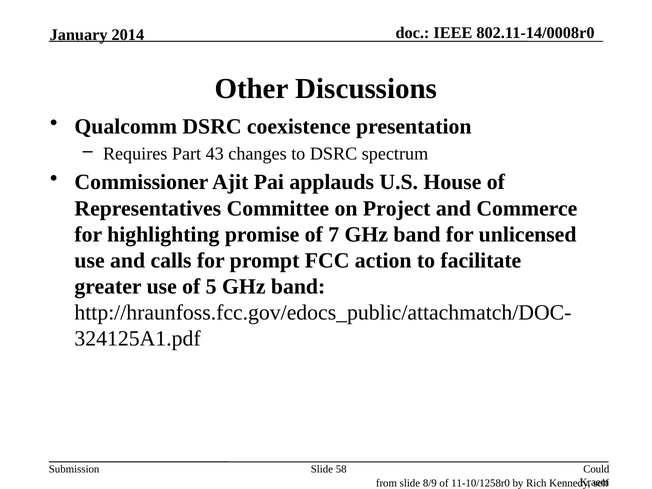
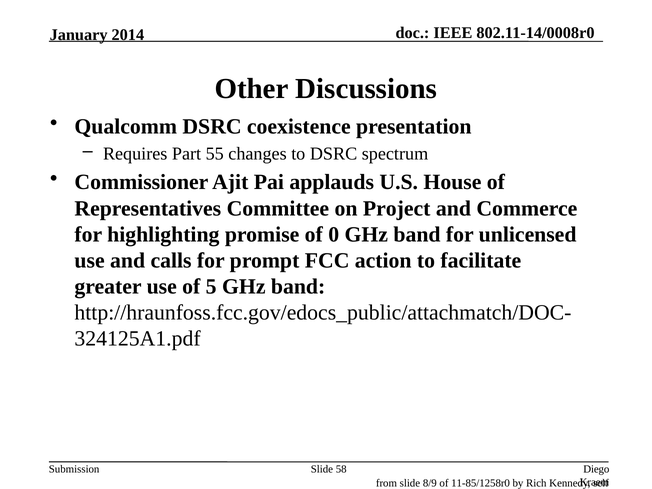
43: 43 -> 55
7: 7 -> 0
Could: Could -> Diego
11-10/1258r0: 11-10/1258r0 -> 11-85/1258r0
